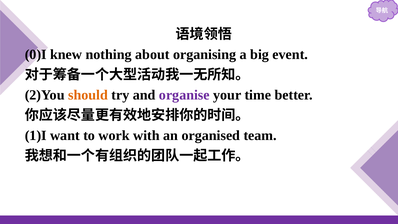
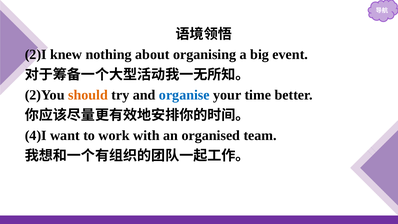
0)I: 0)I -> 2)I
organise colour: purple -> blue
1)I: 1)I -> 4)I
